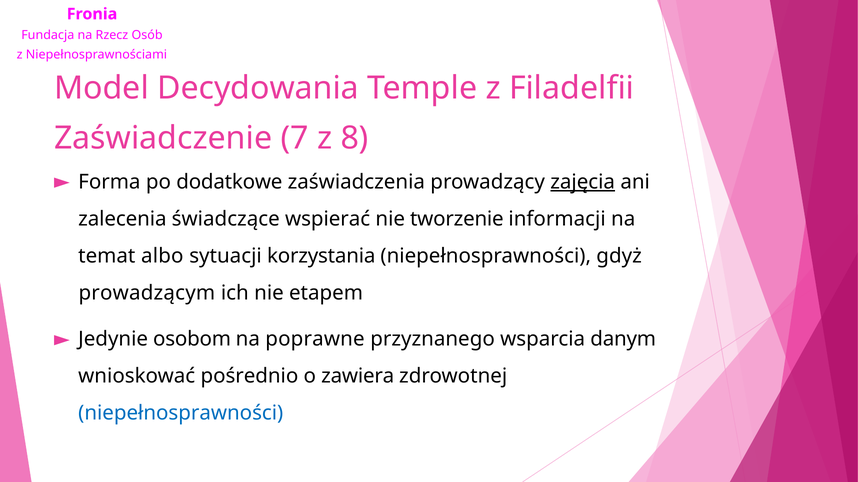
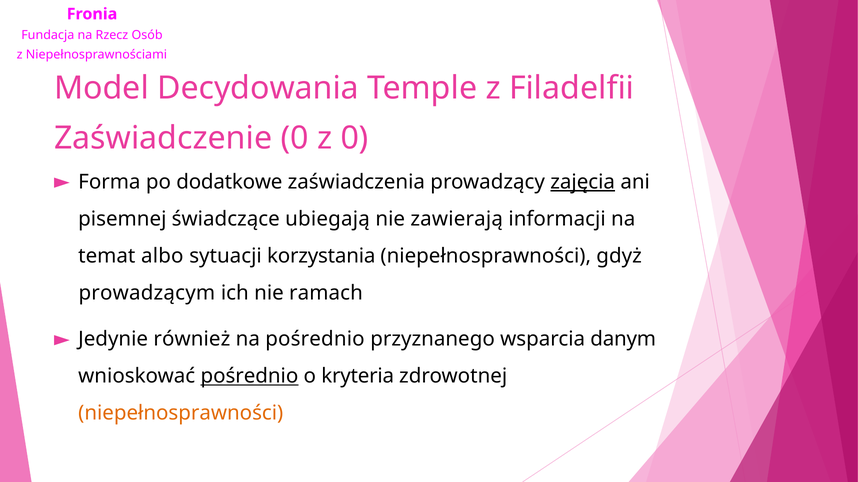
Zaświadczenie 7: 7 -> 0
z 8: 8 -> 0
zalecenia: zalecenia -> pisemnej
wspierać: wspierać -> ubiegają
tworzenie: tworzenie -> zawierają
etapem: etapem -> ramach
osobom: osobom -> również
na poprawne: poprawne -> pośrednio
pośrednio at (249, 377) underline: none -> present
zawiera: zawiera -> kryteria
niepełnosprawności at (181, 414) colour: blue -> orange
